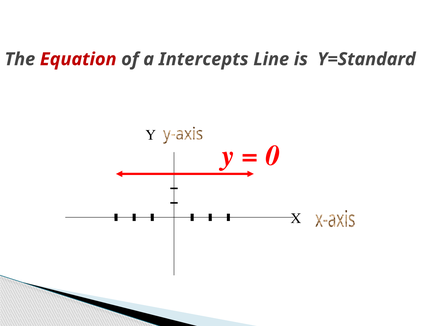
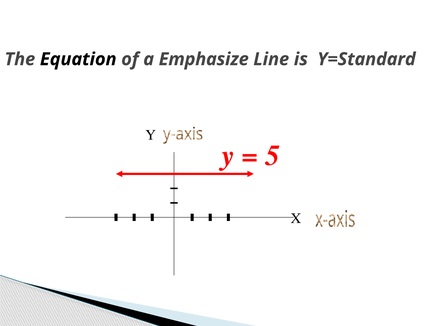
Equation colour: red -> black
Intercepts: Intercepts -> Emphasize
0: 0 -> 5
